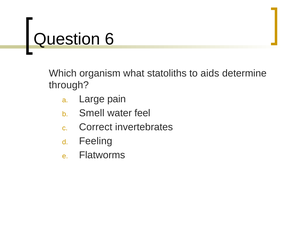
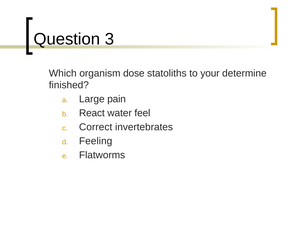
6: 6 -> 3
what: what -> dose
aids: aids -> your
through: through -> finished
Smell: Smell -> React
